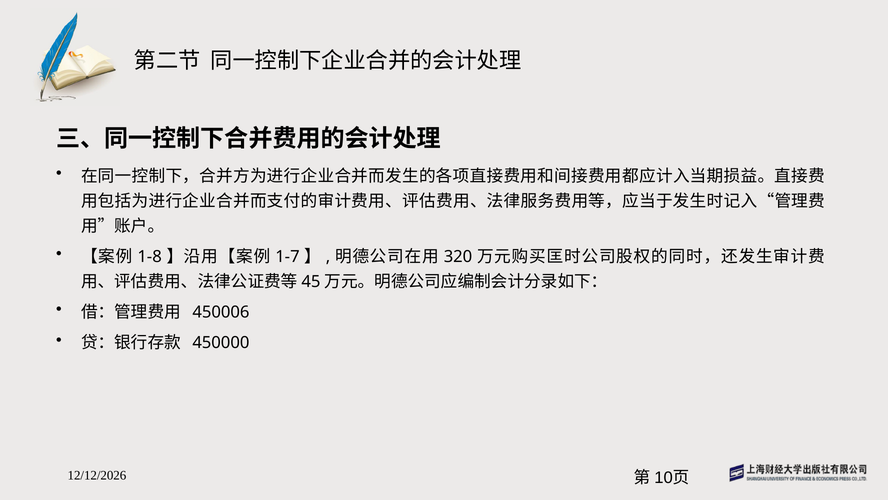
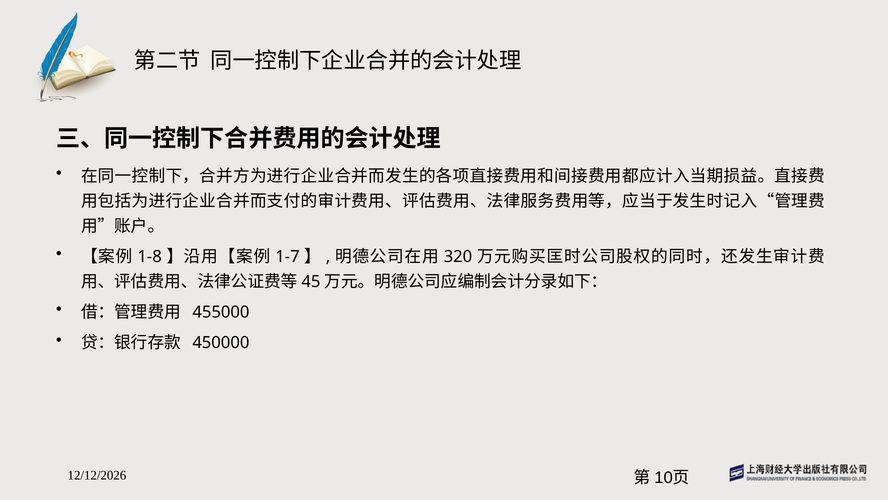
450006: 450006 -> 455000
